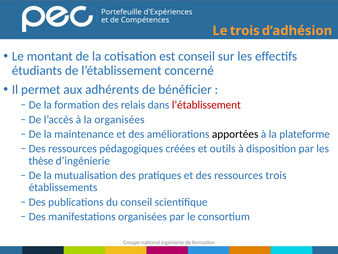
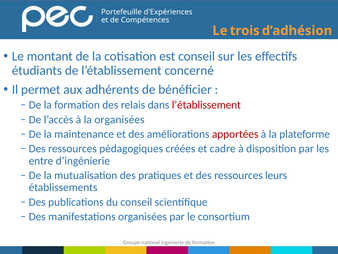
apportées colour: black -> red
outils: outils -> cadre
thèse: thèse -> entre
ressources trois: trois -> leurs
